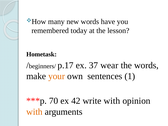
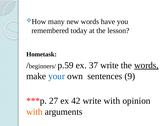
p.17: p.17 -> p.59
37 wear: wear -> write
words at (146, 65) underline: none -> present
your colour: orange -> blue
1: 1 -> 9
70: 70 -> 27
